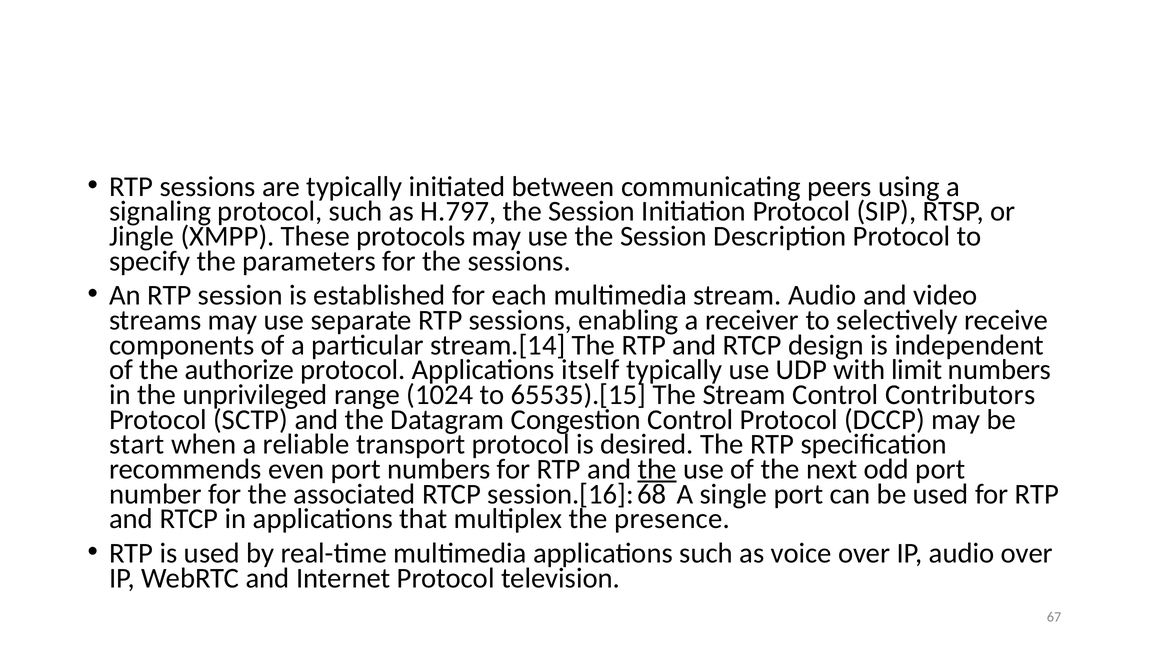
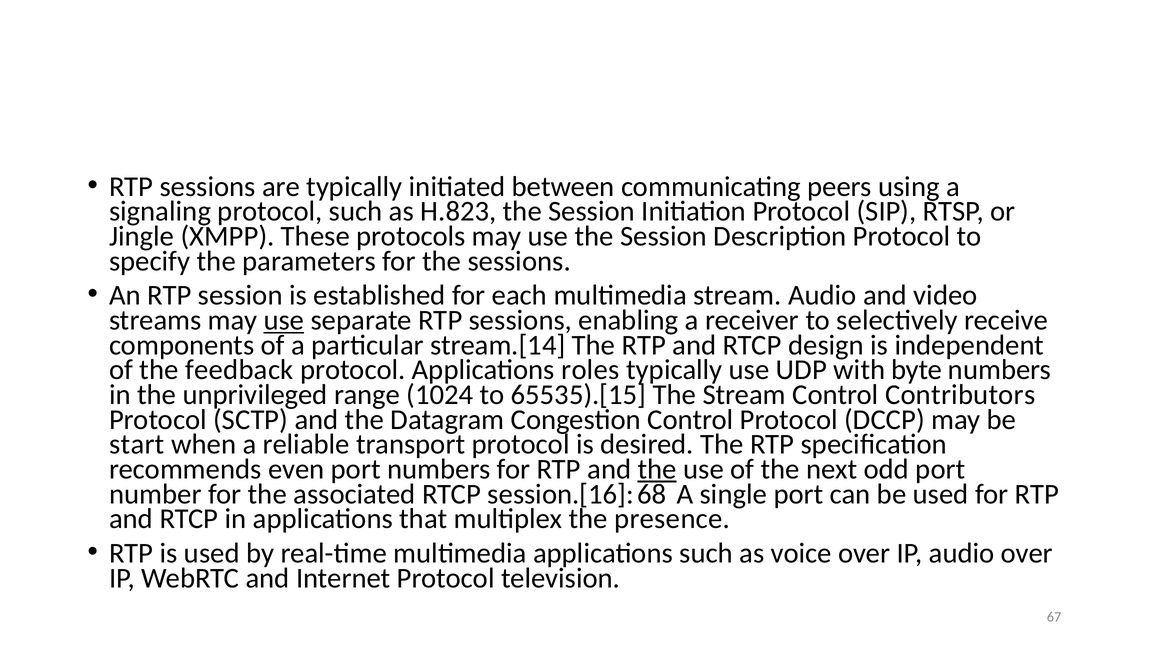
H.797: H.797 -> H.823
use at (284, 320) underline: none -> present
authorize: authorize -> feedback
itself: itself -> roles
limit: limit -> byte
